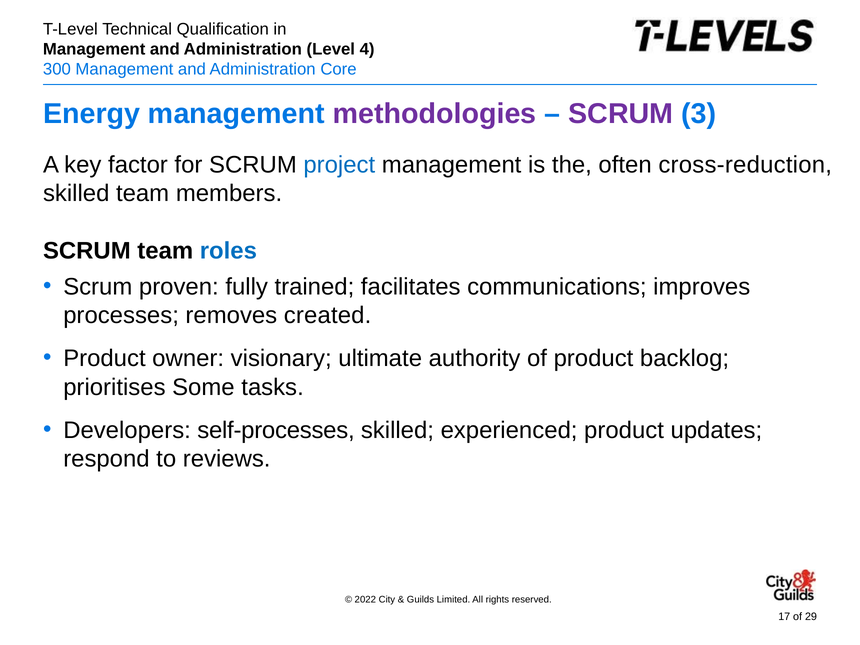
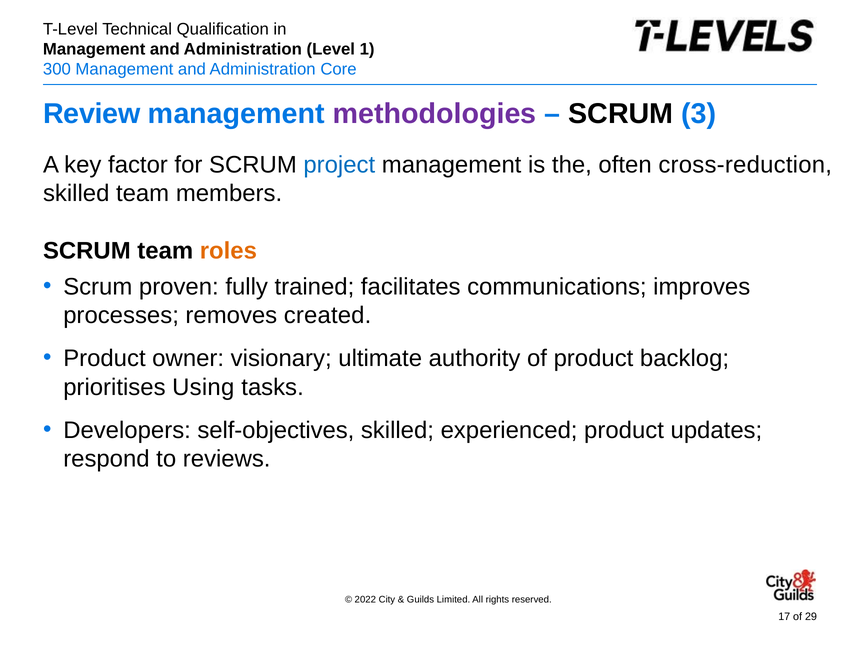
4: 4 -> 1
Energy: Energy -> Review
SCRUM at (621, 114) colour: purple -> black
roles colour: blue -> orange
Some: Some -> Using
self-processes: self-processes -> self-objectives
